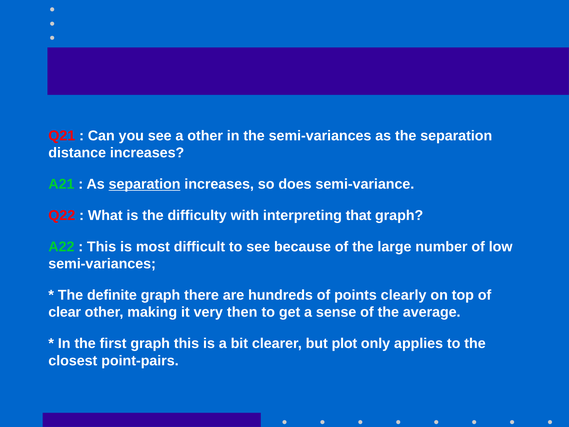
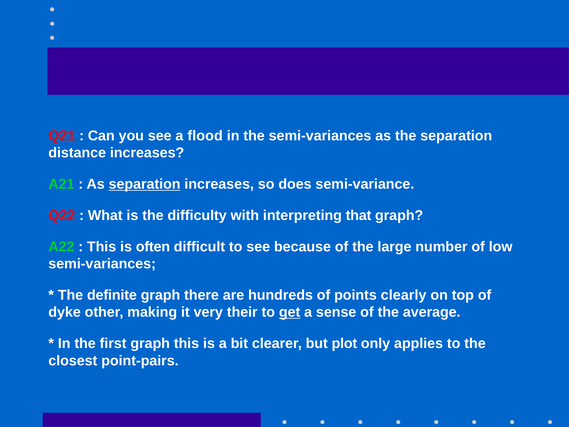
a other: other -> flood
most: most -> often
clear: clear -> dyke
then: then -> their
get underline: none -> present
